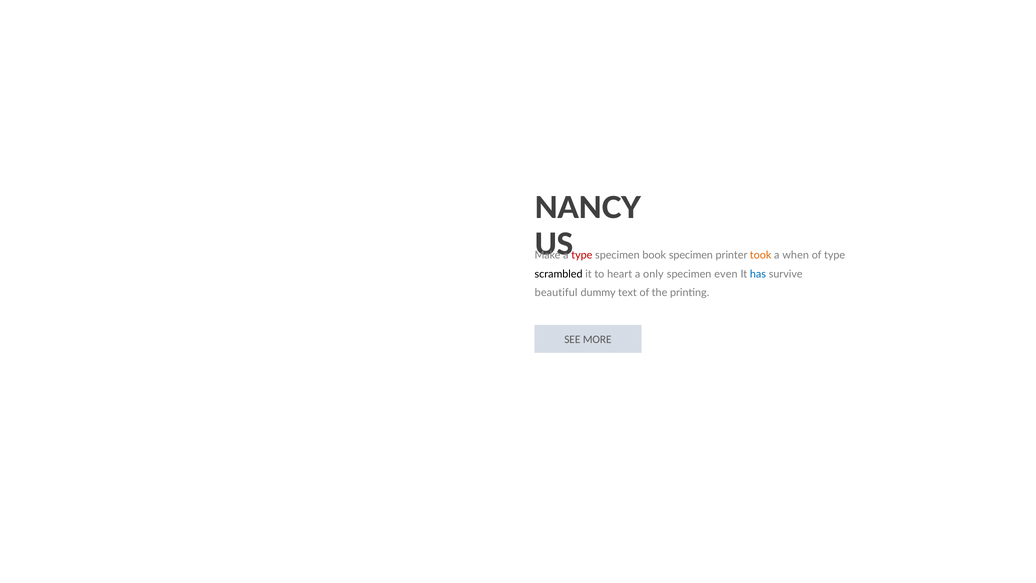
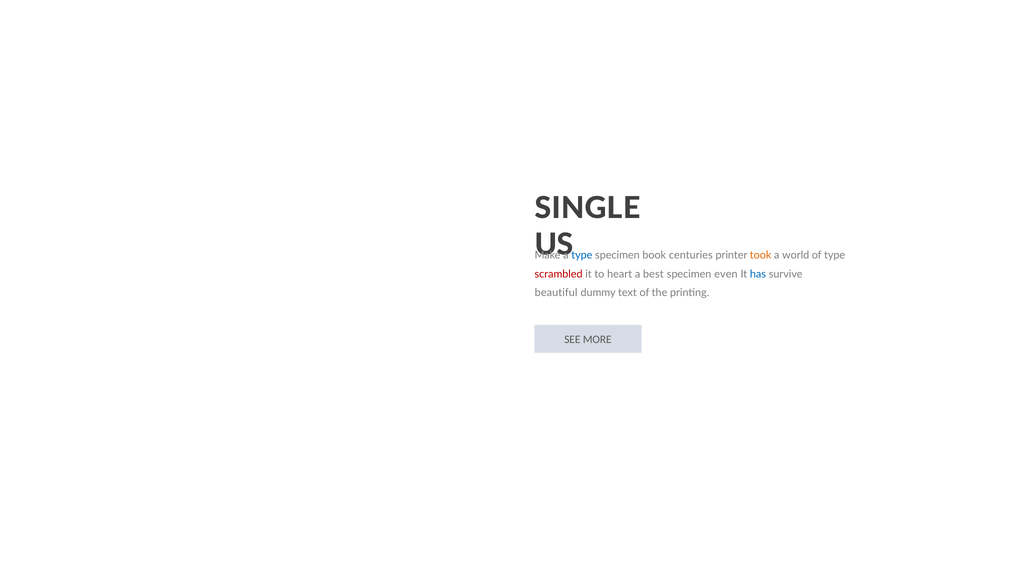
NANCY: NANCY -> SINGLE
type at (582, 255) colour: red -> blue
book specimen: specimen -> centuries
when: when -> world
scrambled colour: black -> red
only: only -> best
